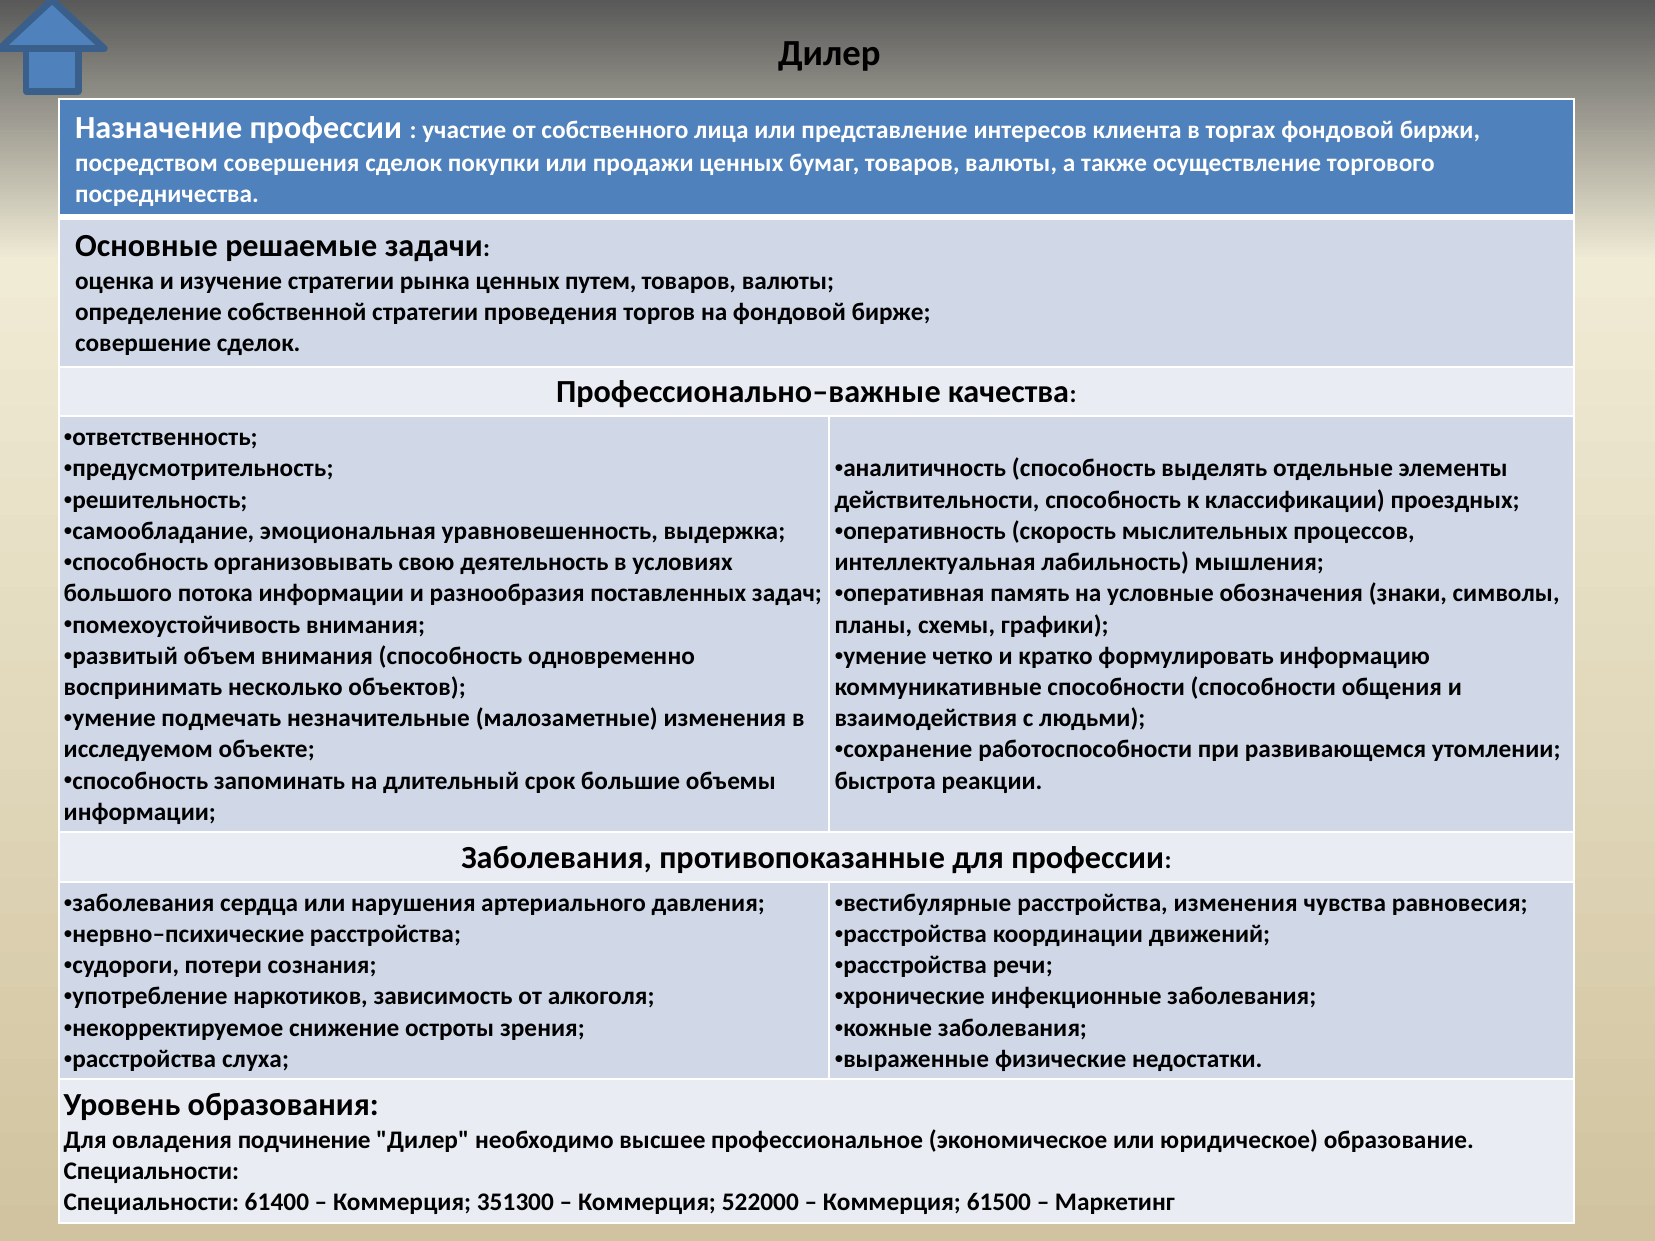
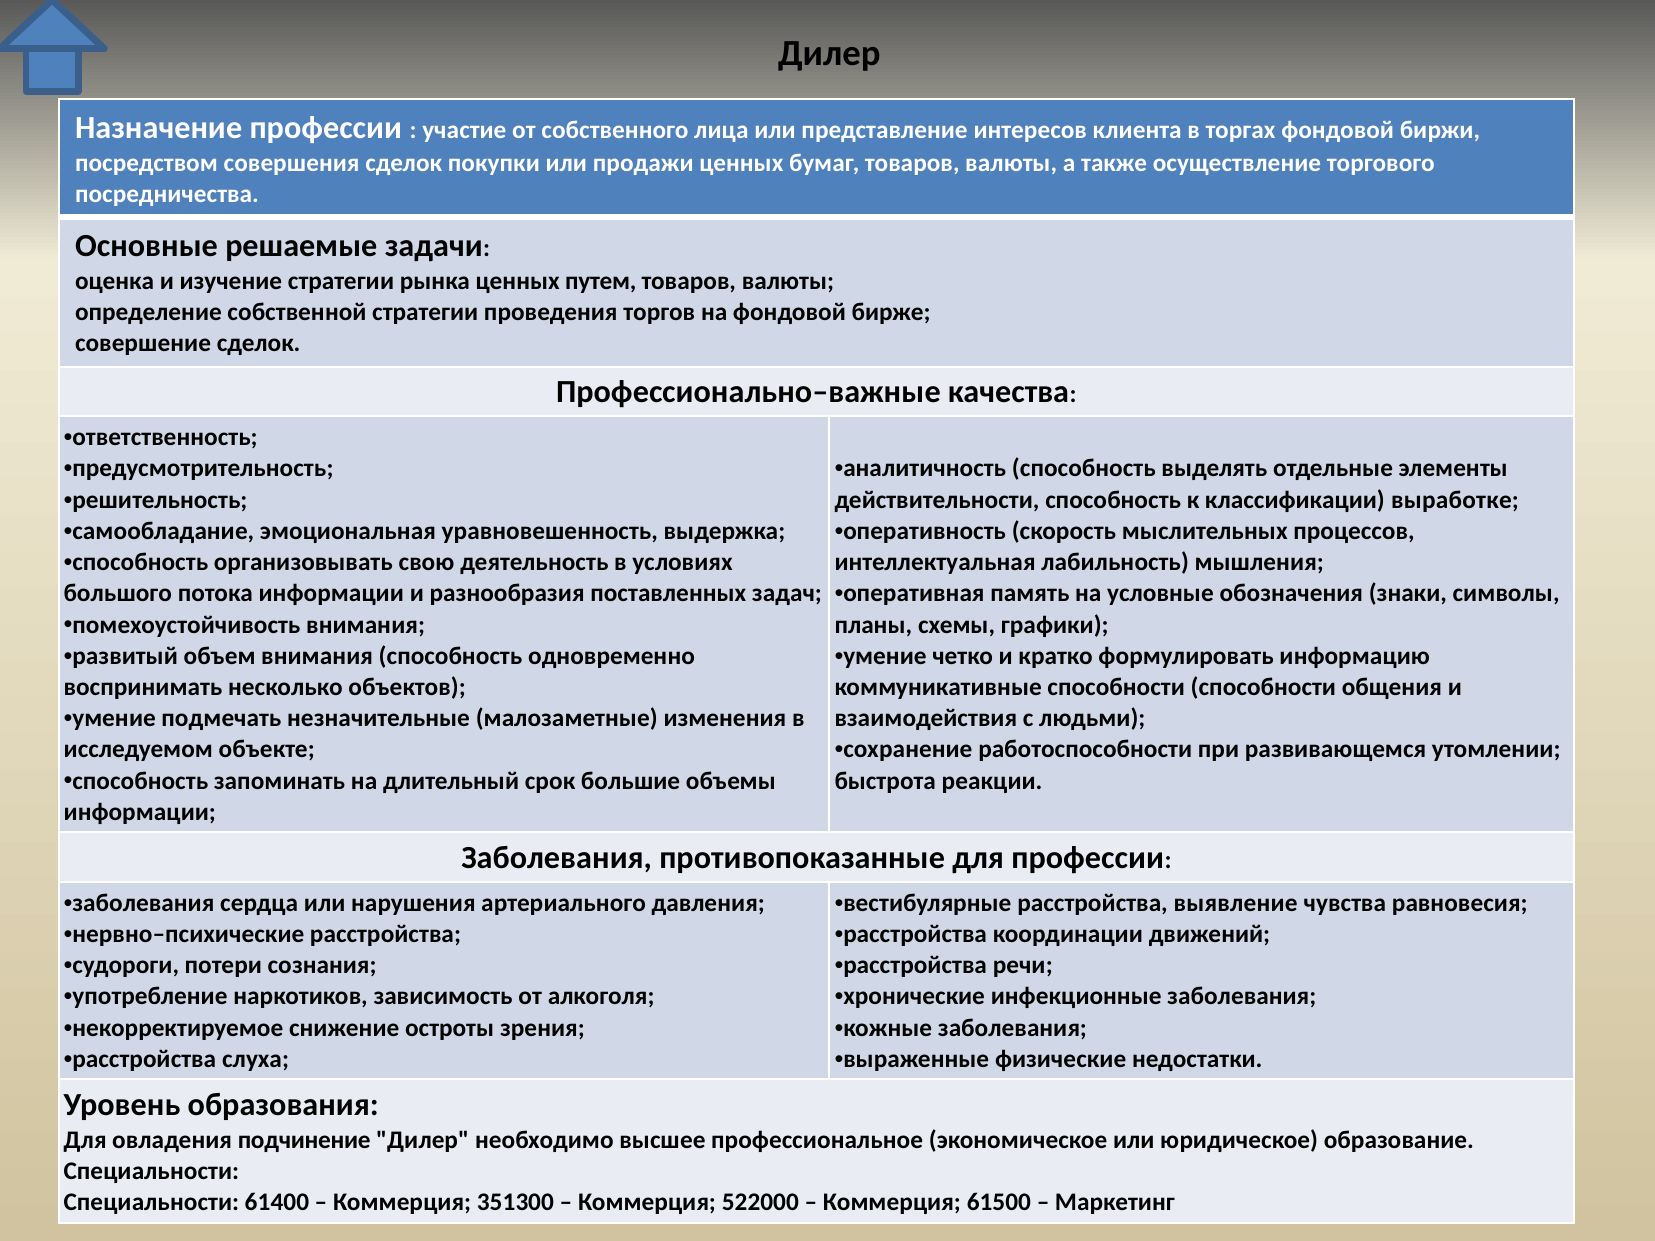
проездных: проездных -> выработке
расстройства изменения: изменения -> выявление
